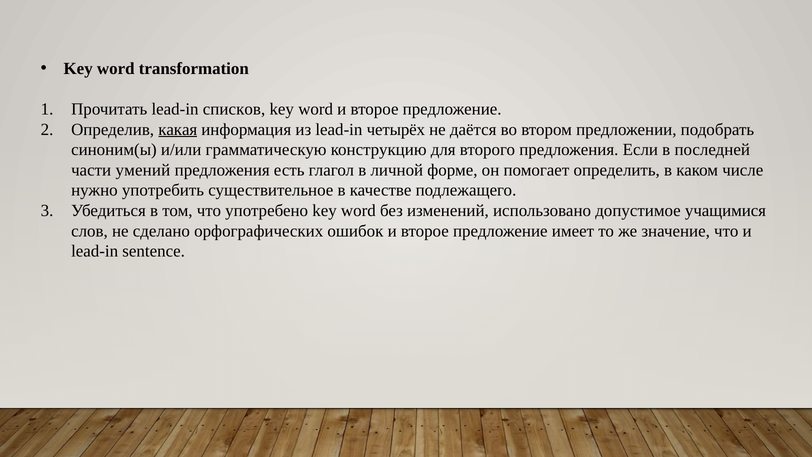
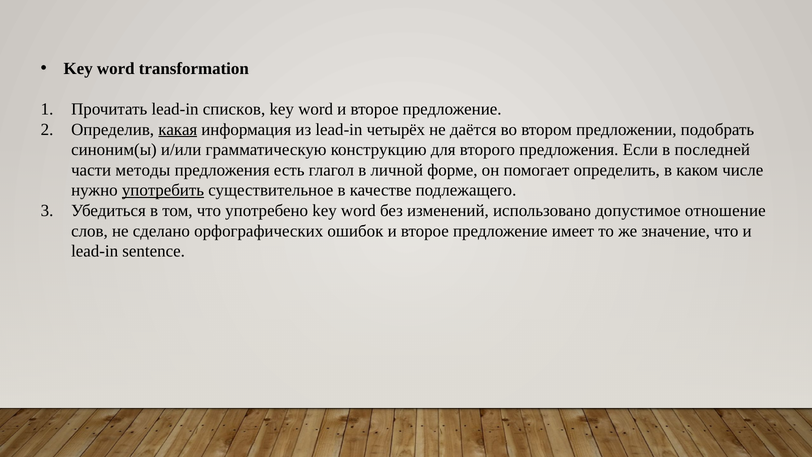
умений: умений -> методы
употребить underline: none -> present
учащимися: учащимися -> отношение
